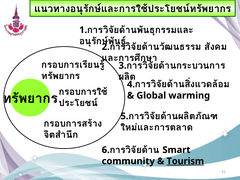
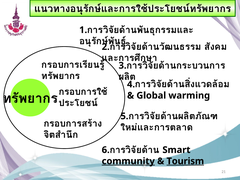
community underline: none -> present
